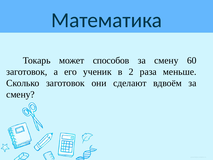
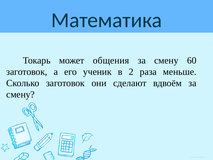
способов: способов -> общения
